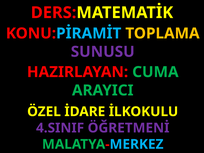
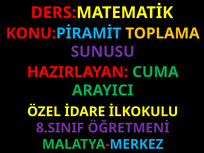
4.SINIF: 4.SINIF -> 8.SINIF
